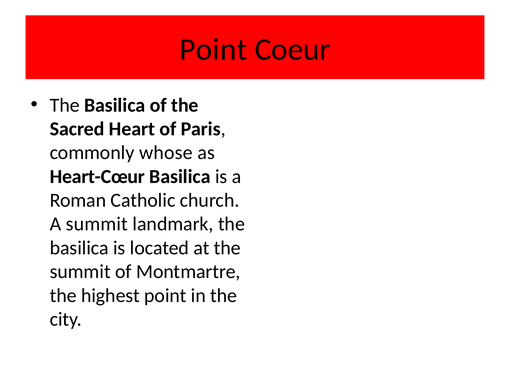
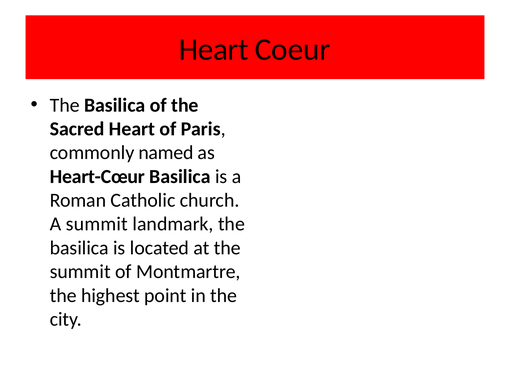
Point at (213, 49): Point -> Heart
whose: whose -> named
